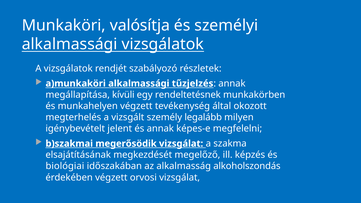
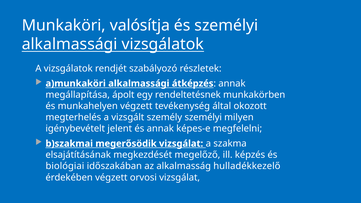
tűzjelzés: tűzjelzés -> átképzés
kívüli: kívüli -> ápolt
személy legalább: legalább -> személyi
alkoholszondás: alkoholszondás -> hulladékkezelő
